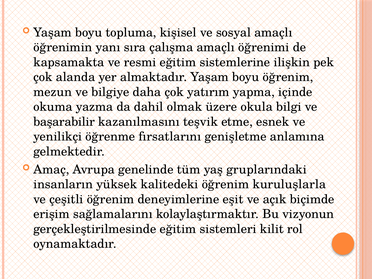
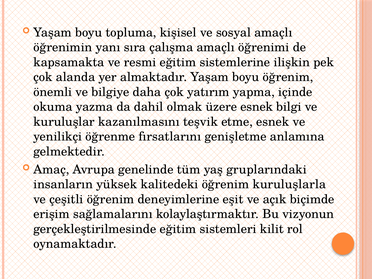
mezun: mezun -> önemli
üzere okula: okula -> esnek
başarabilir: başarabilir -> kuruluşlar
